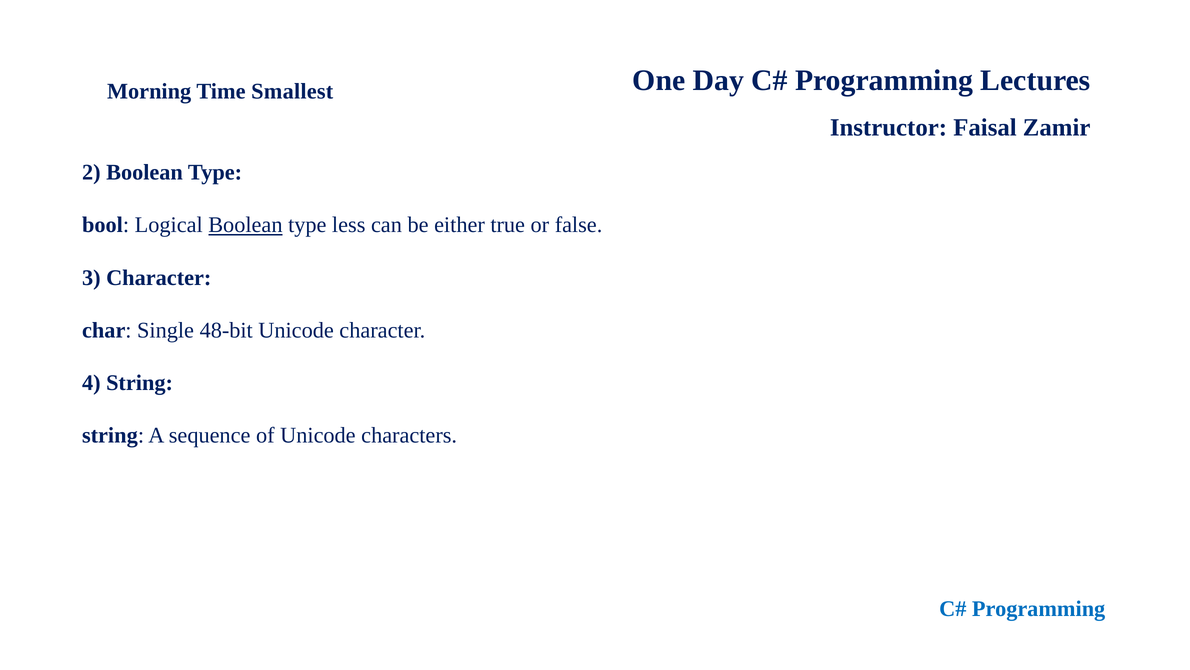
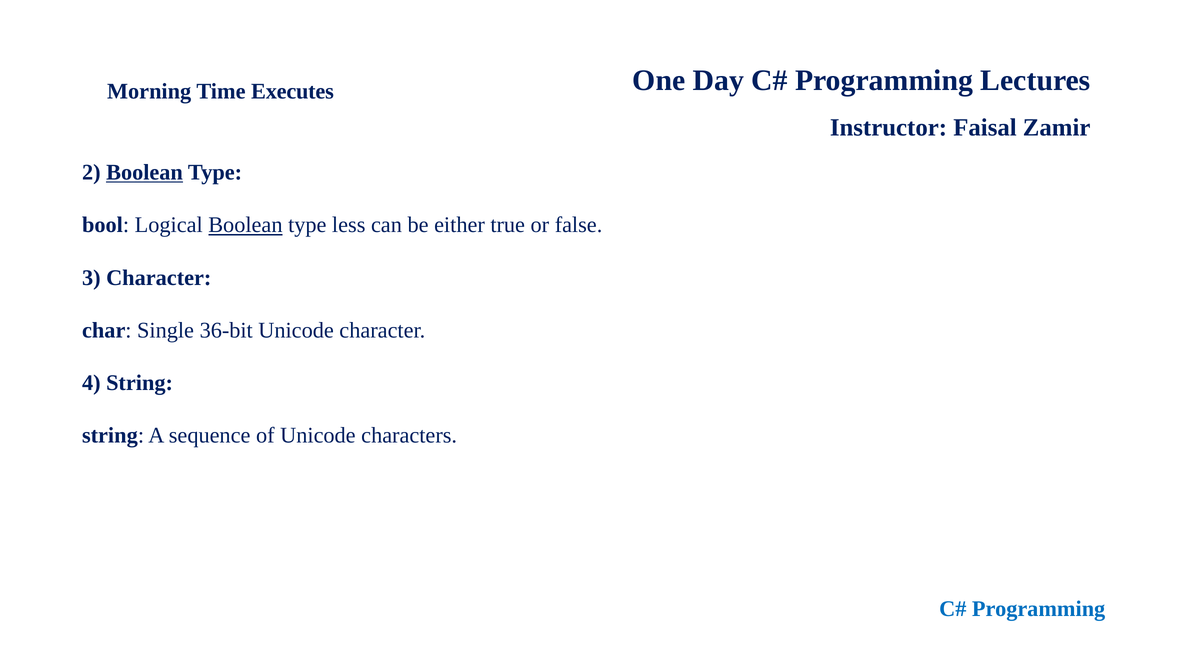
Smallest: Smallest -> Executes
Boolean at (145, 172) underline: none -> present
48-bit: 48-bit -> 36-bit
